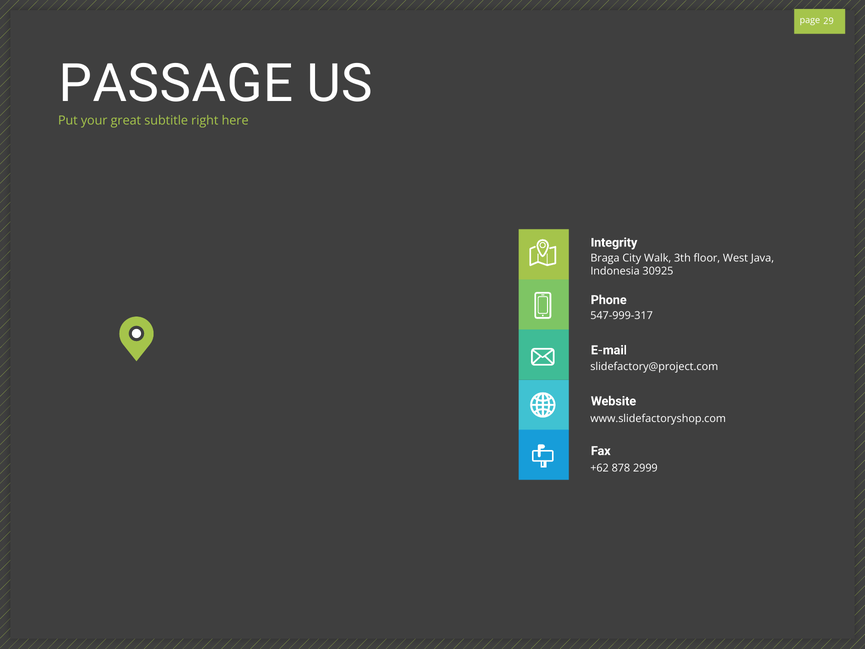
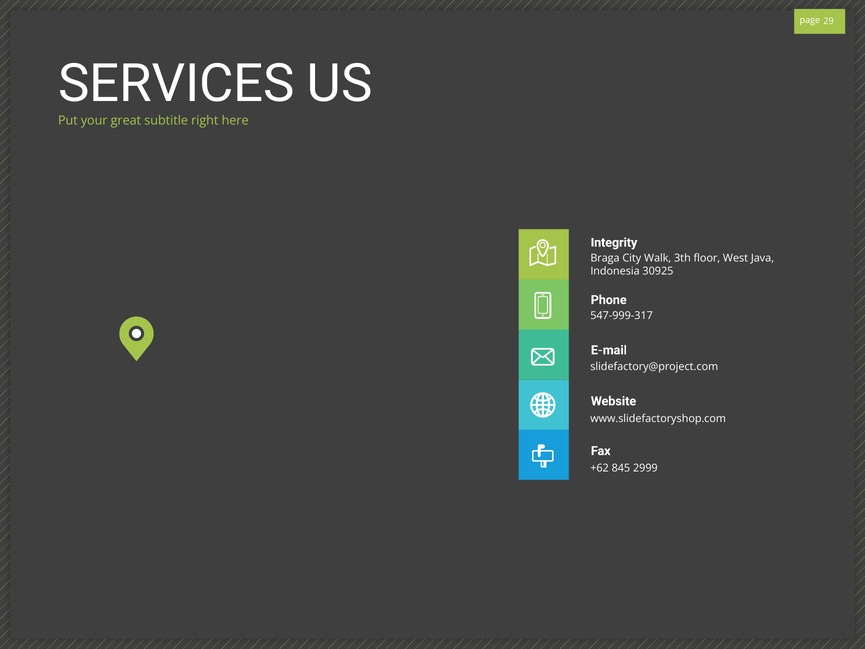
PASSAGE: PASSAGE -> SERVICES
878: 878 -> 845
